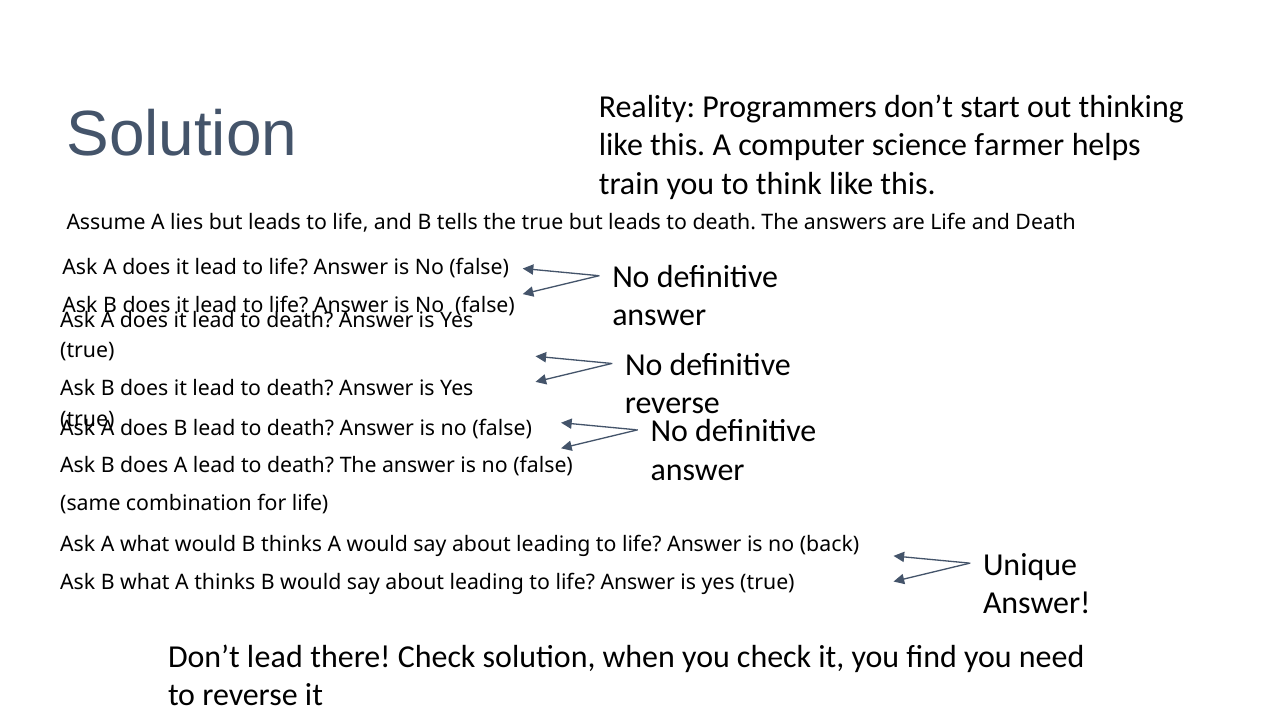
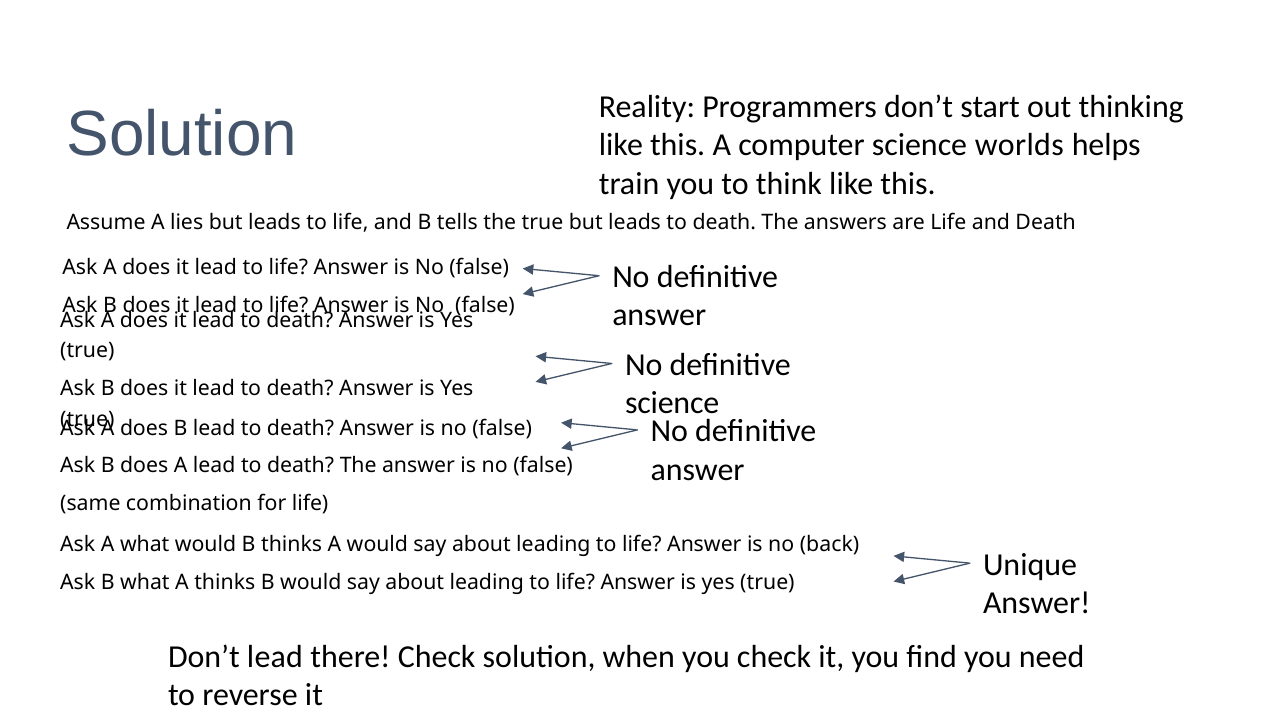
farmer: farmer -> worlds
reverse at (672, 403): reverse -> science
